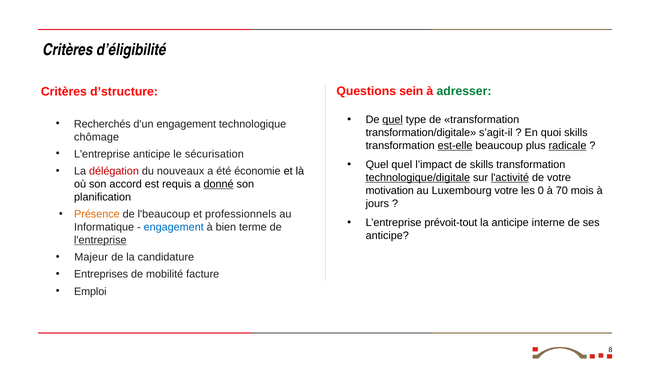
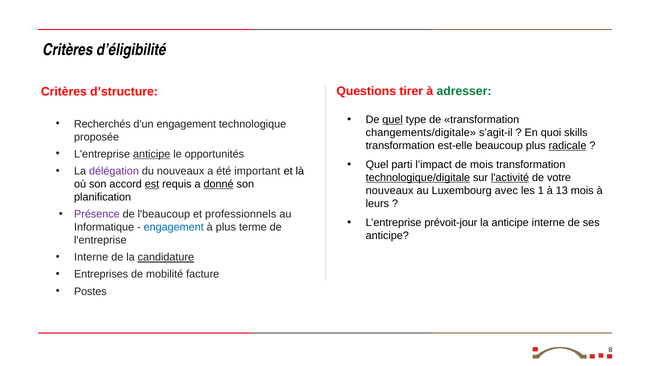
sein: sein -> tirer
transformation/digitale: transformation/digitale -> changements/digitale
chômage: chômage -> proposée
est-elle underline: present -> none
anticipe at (152, 154) underline: none -> present
sécurisation: sécurisation -> opportunités
Quel quel: quel -> parti
de skills: skills -> mois
délégation colour: red -> purple
économie: économie -> important
est underline: none -> present
motivation at (390, 191): motivation -> nouveaux
Luxembourg votre: votre -> avec
0: 0 -> 1
70: 70 -> 13
jours: jours -> leurs
Présence colour: orange -> purple
prévoit-tout: prévoit-tout -> prévoit-jour
à bien: bien -> plus
l'entreprise at (100, 240) underline: present -> none
Majeur at (91, 257): Majeur -> Interne
candidature underline: none -> present
Emploi: Emploi -> Postes
